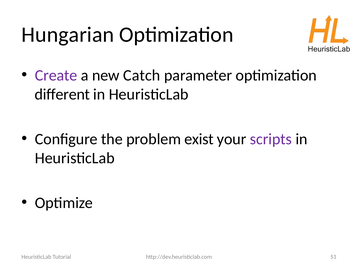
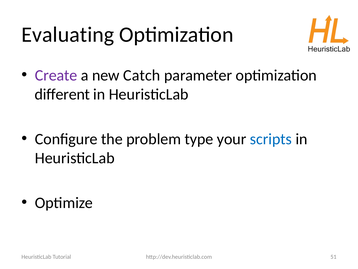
Hungarian: Hungarian -> Evaluating
exist: exist -> type
scripts colour: purple -> blue
